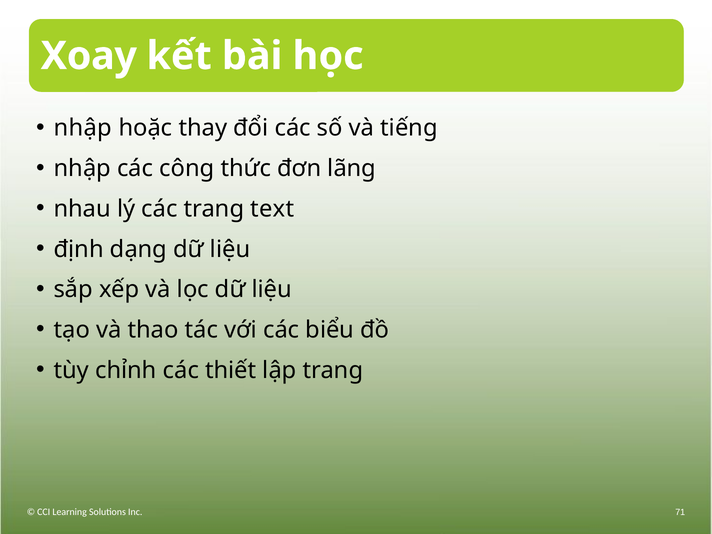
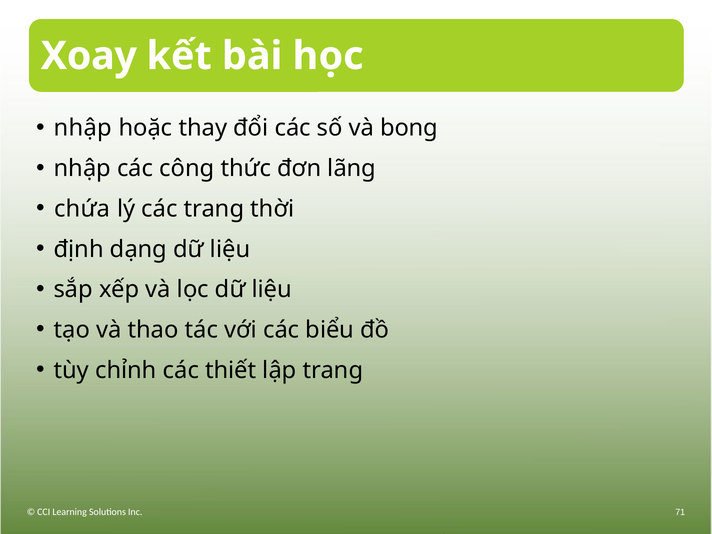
tiếng: tiếng -> bong
nhau: nhau -> chứa
text: text -> thời
